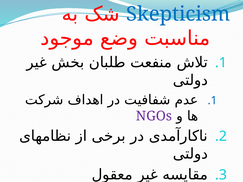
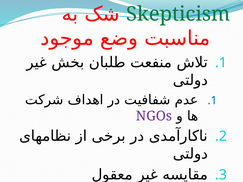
Skepticism colour: blue -> green
